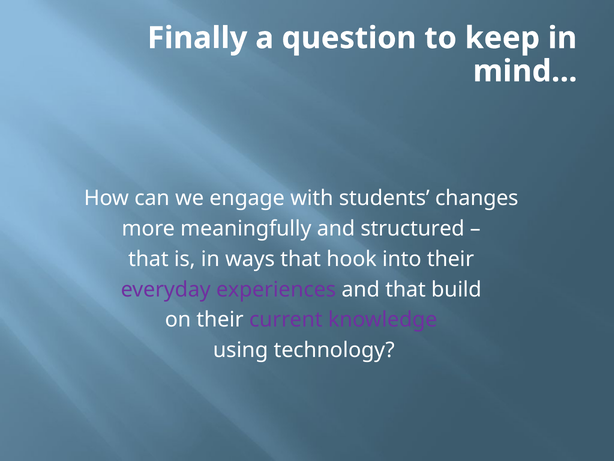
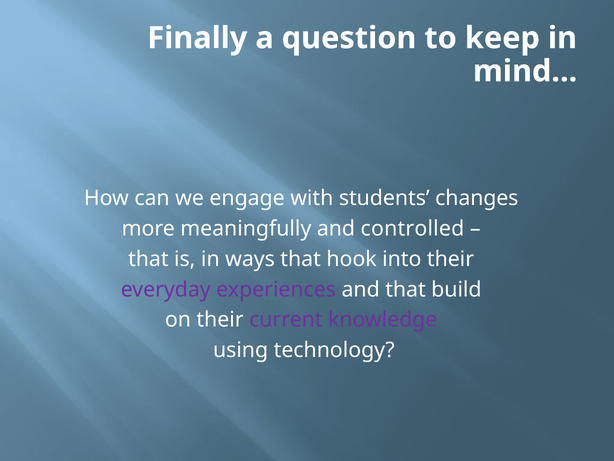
structured: structured -> controlled
